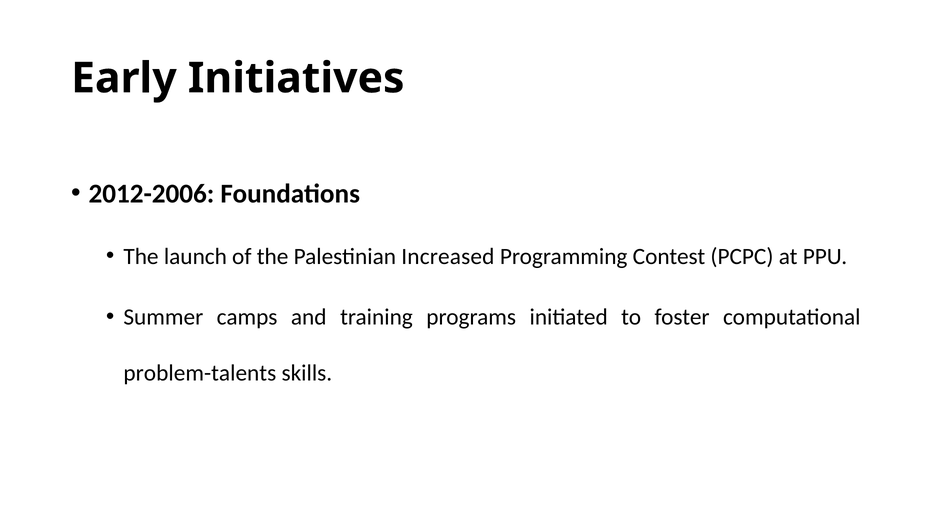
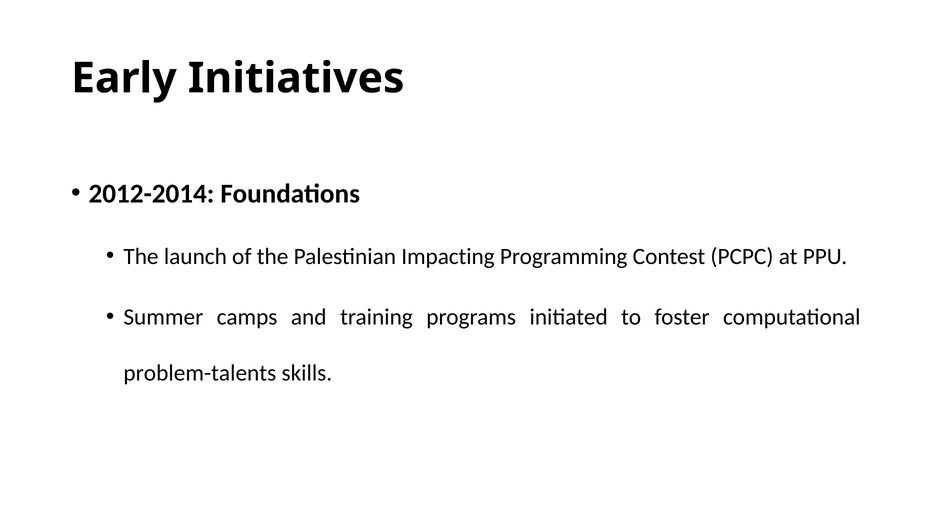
2012-2006: 2012-2006 -> 2012-2014
Increased: Increased -> Impacting
